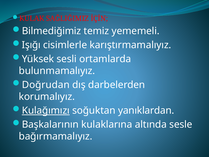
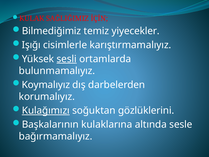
yememeli: yememeli -> yiyecekler
sesli underline: none -> present
Doğrudan: Doğrudan -> Koymalıyız
yanıklardan: yanıklardan -> gözlüklerini
